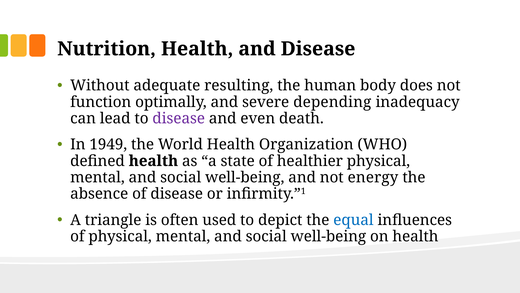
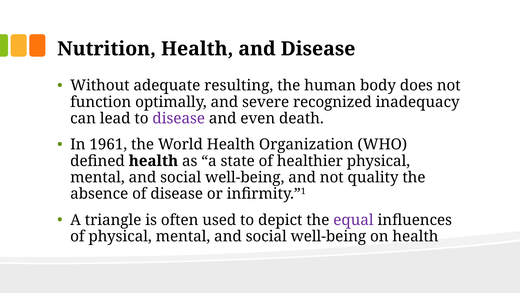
depending: depending -> recognized
1949: 1949 -> 1961
energy: energy -> quality
equal colour: blue -> purple
